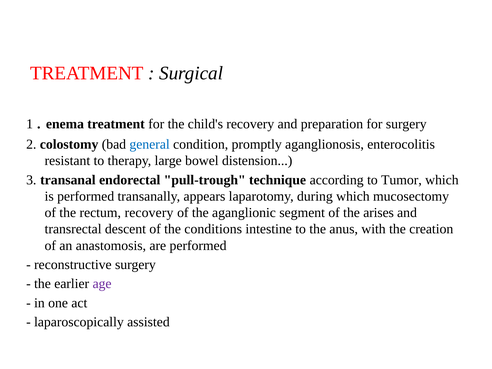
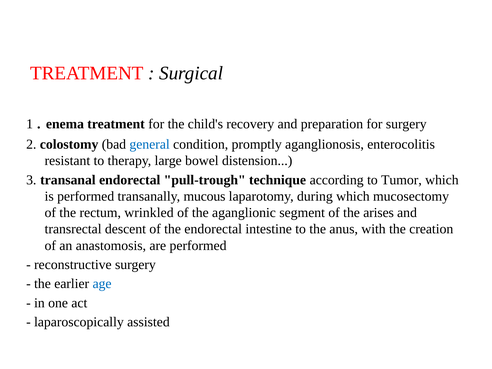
appears: appears -> mucous
rectum recovery: recovery -> wrinkled
the conditions: conditions -> endorectal
age colour: purple -> blue
